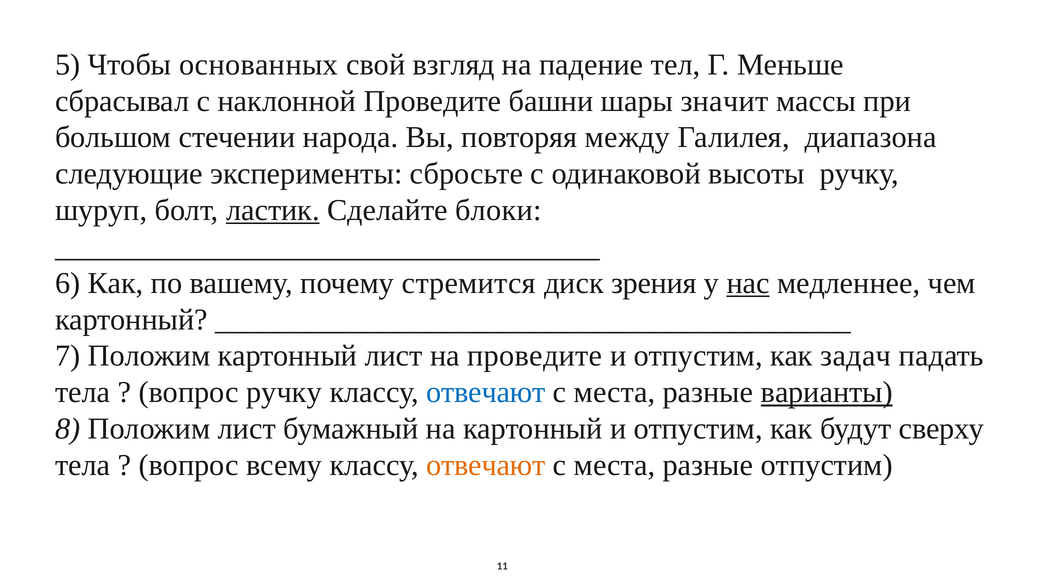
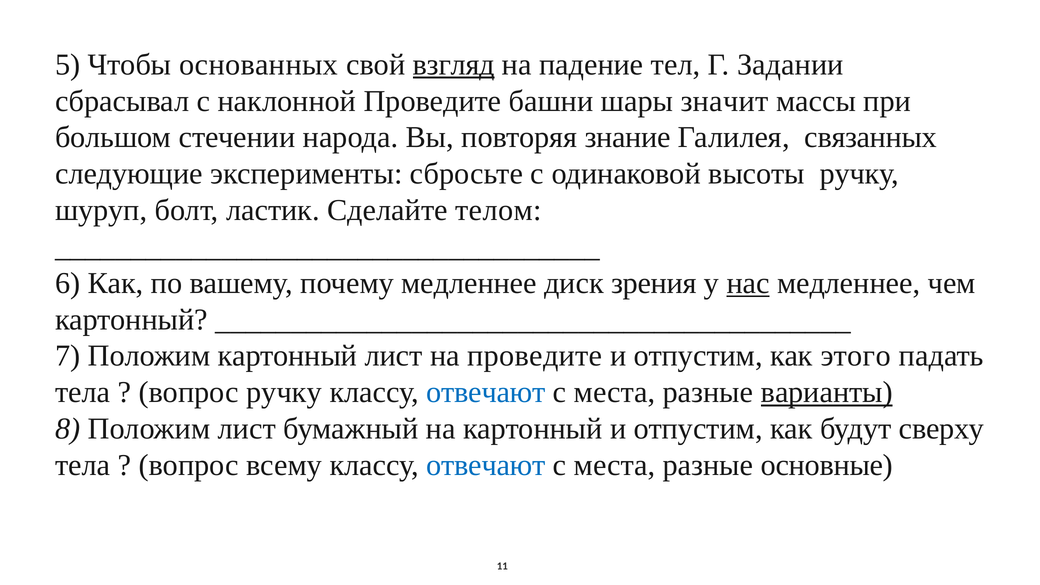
взгляд underline: none -> present
Меньше: Меньше -> Задании
между: между -> знание
диапазона: диапазона -> связанных
ластик underline: present -> none
блоки: блоки -> телом
почему стремится: стремится -> медленнее
задач: задач -> этого
отвечают at (486, 465) colour: orange -> blue
разные отпустим: отпустим -> основные
